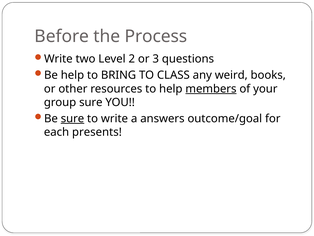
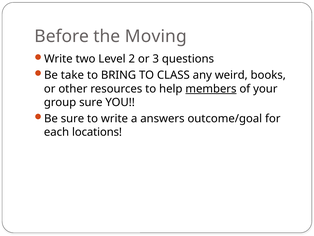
Process: Process -> Moving
Be help: help -> take
sure at (72, 118) underline: present -> none
presents: presents -> locations
